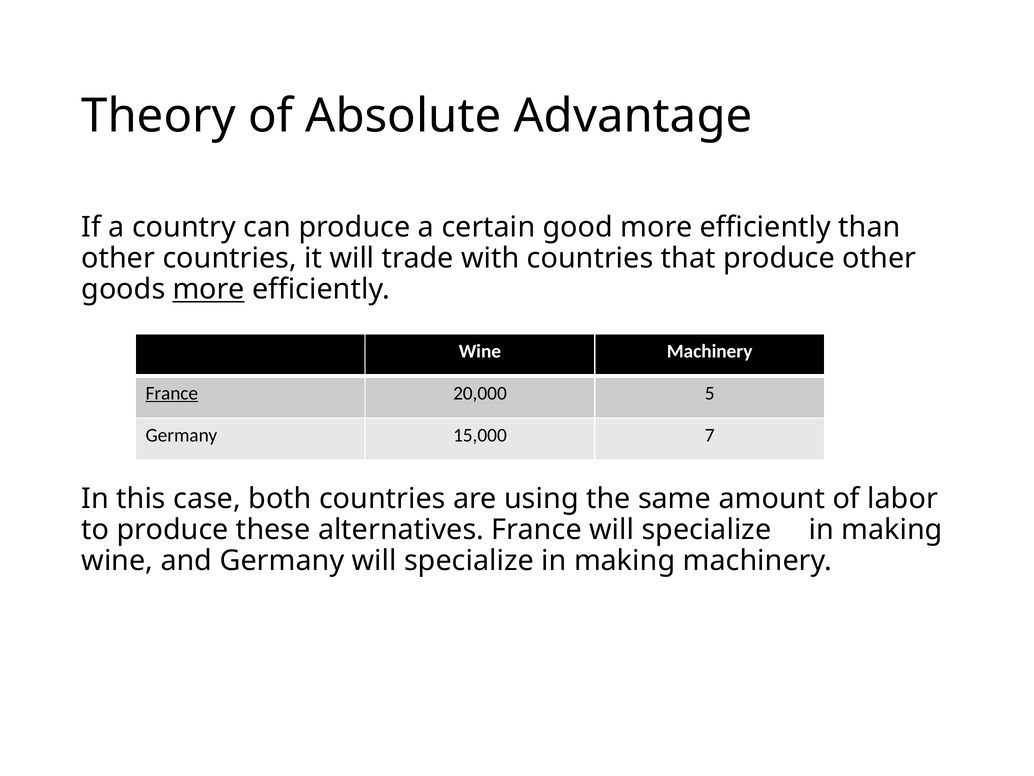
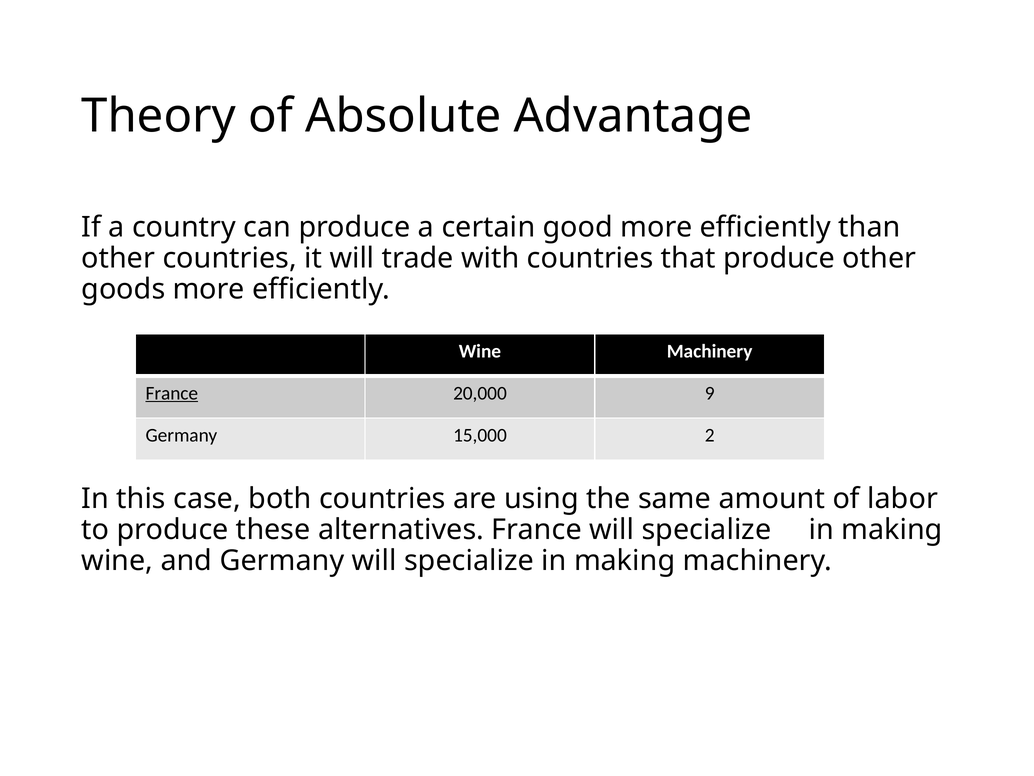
more at (209, 289) underline: present -> none
5: 5 -> 9
7: 7 -> 2
